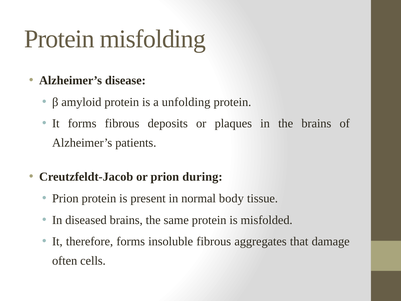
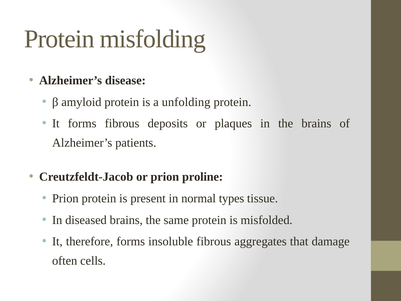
during: during -> proline
body: body -> types
